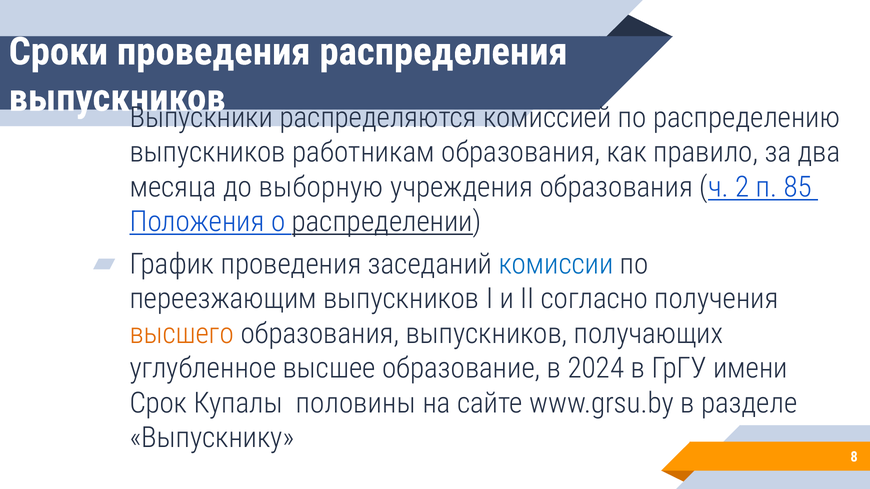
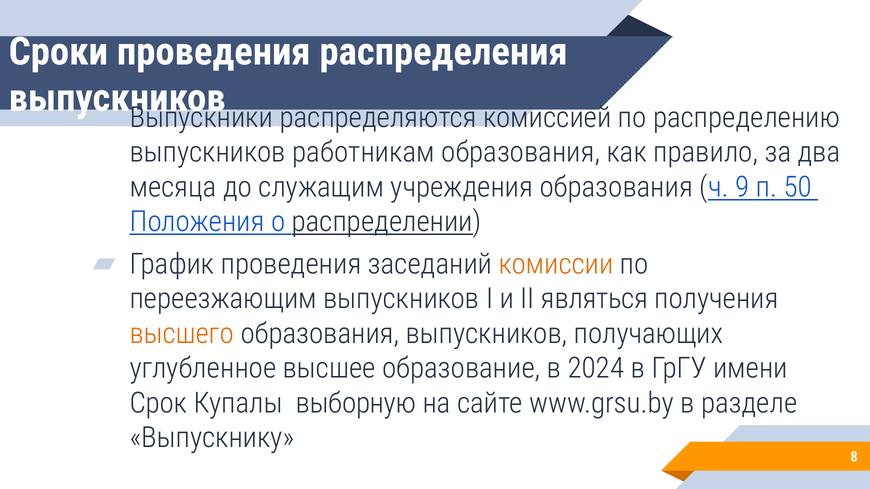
выборную: выборную -> служащим
2: 2 -> 9
85: 85 -> 50
комиссии colour: blue -> orange
согласно: согласно -> являться
половины: половины -> выборную
